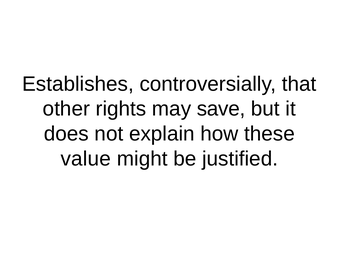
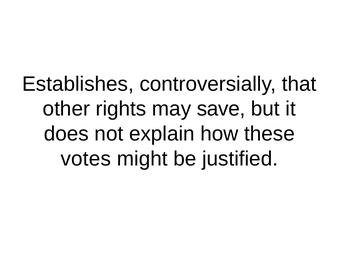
value: value -> votes
